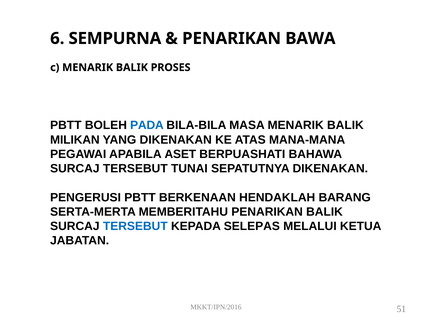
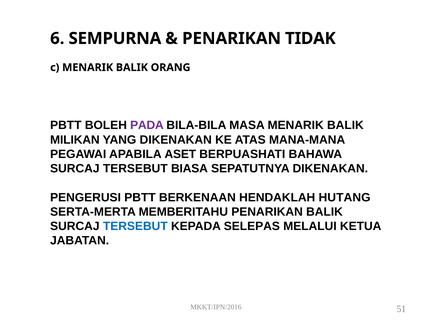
BAWA: BAWA -> TIDAK
PROSES: PROSES -> ORANG
PADA colour: blue -> purple
TUNAI: TUNAI -> BIASA
BARANG: BARANG -> HUTANG
